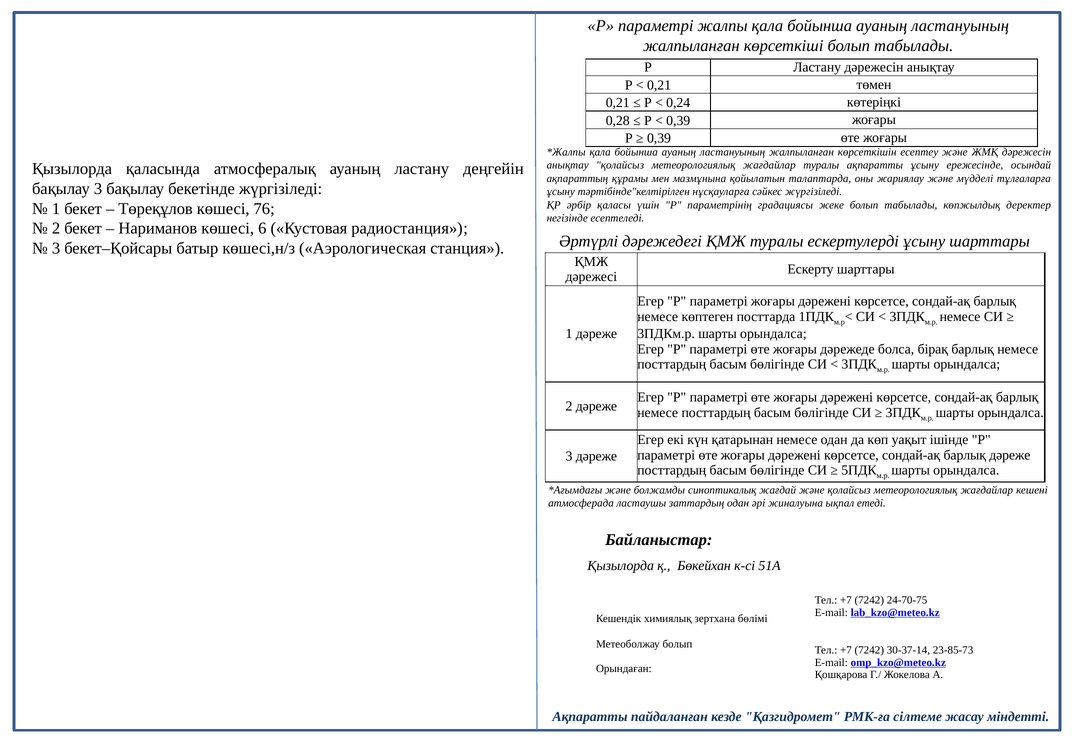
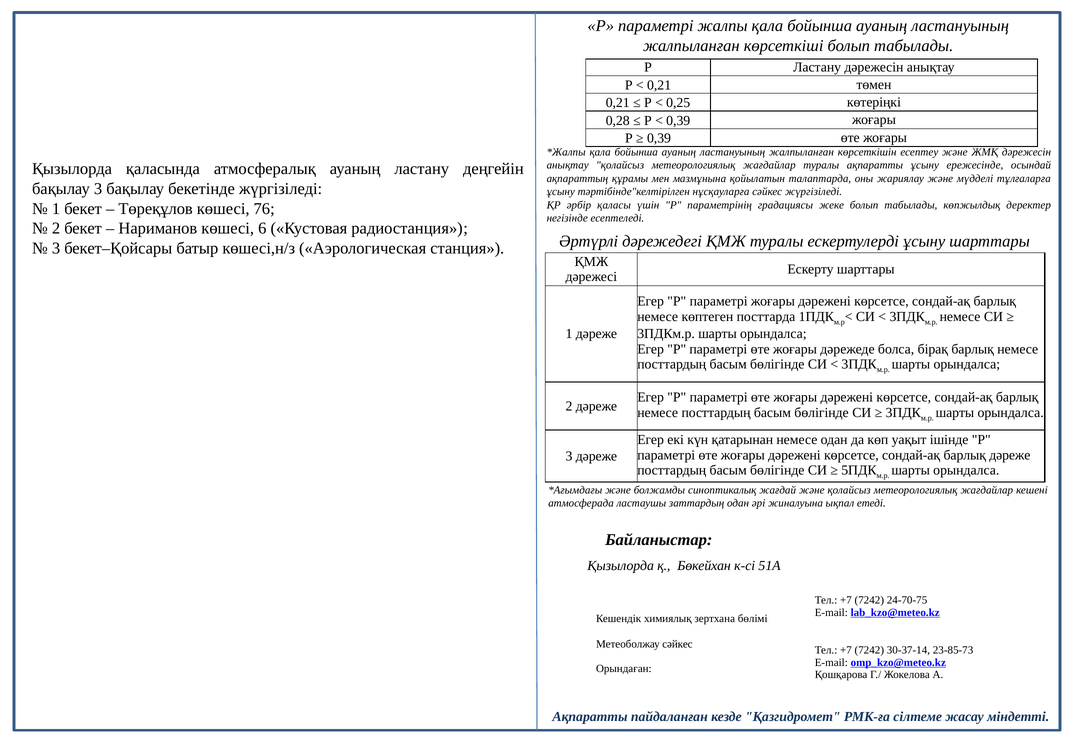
0,24: 0,24 -> 0,25
Метеоболжау болып: болып -> сәйкес
